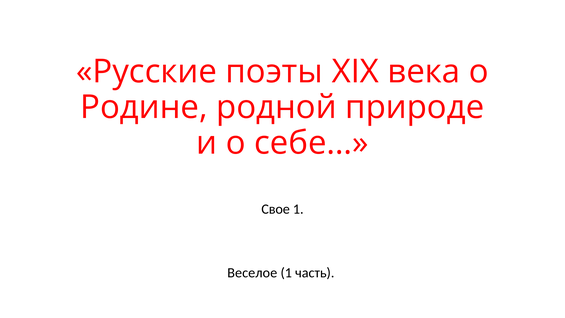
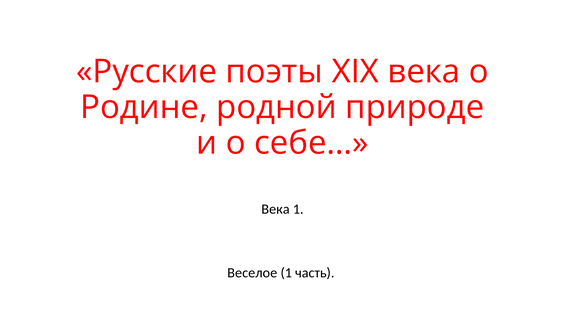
Свое at (276, 209): Свое -> Века
